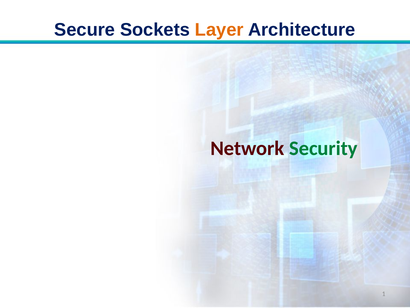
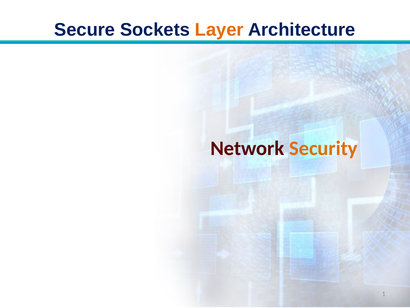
Security colour: green -> orange
